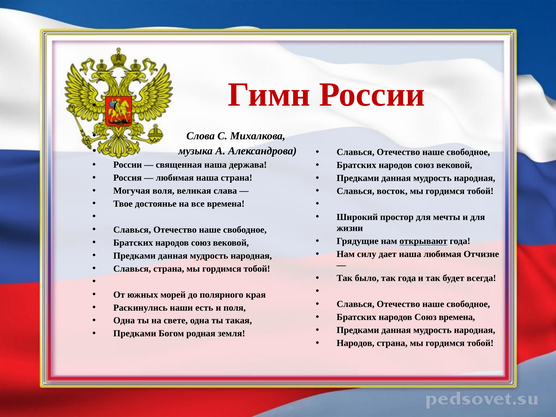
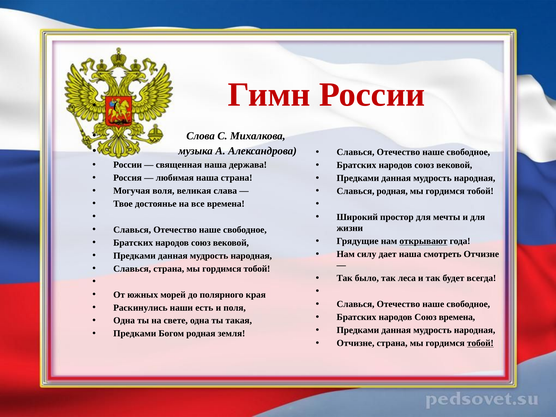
Славься восток: восток -> родная
наша любимая: любимая -> смотреть
так года: года -> леса
Народов at (356, 343): Народов -> Отчизне
тобой at (480, 343) underline: none -> present
